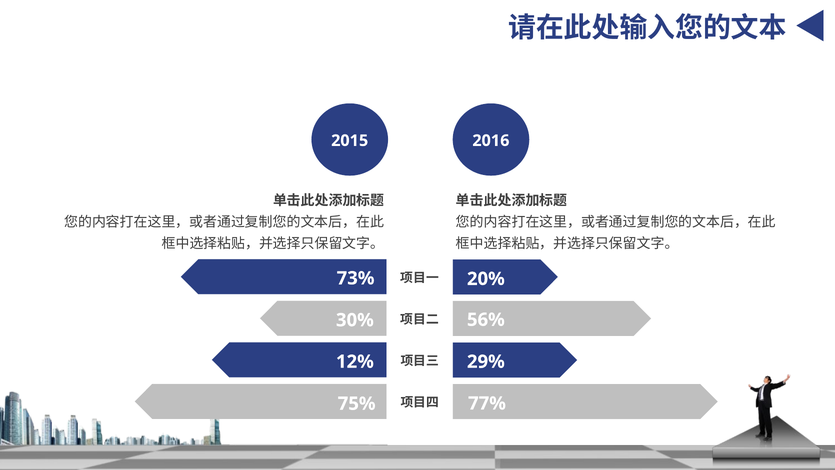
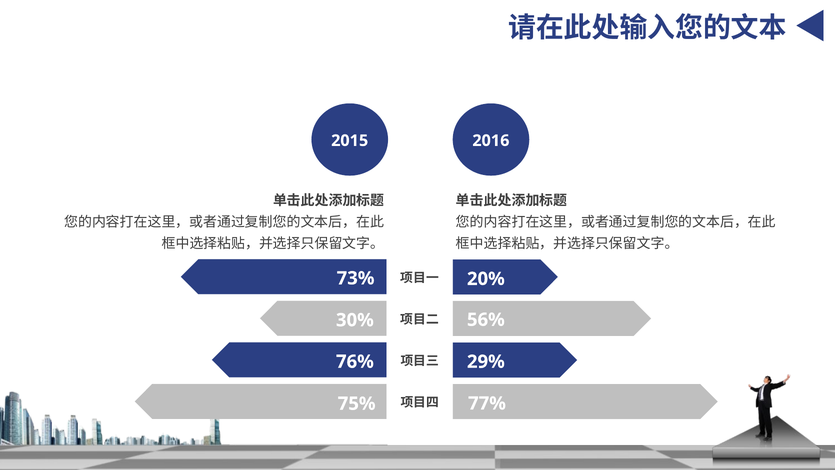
12%: 12% -> 76%
